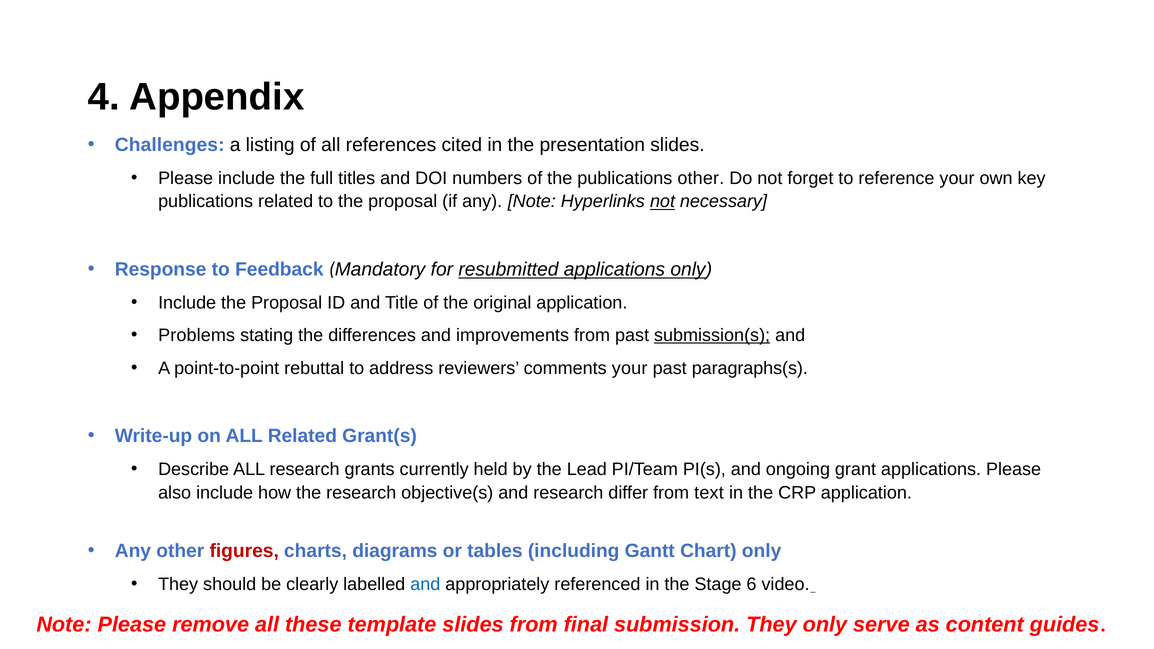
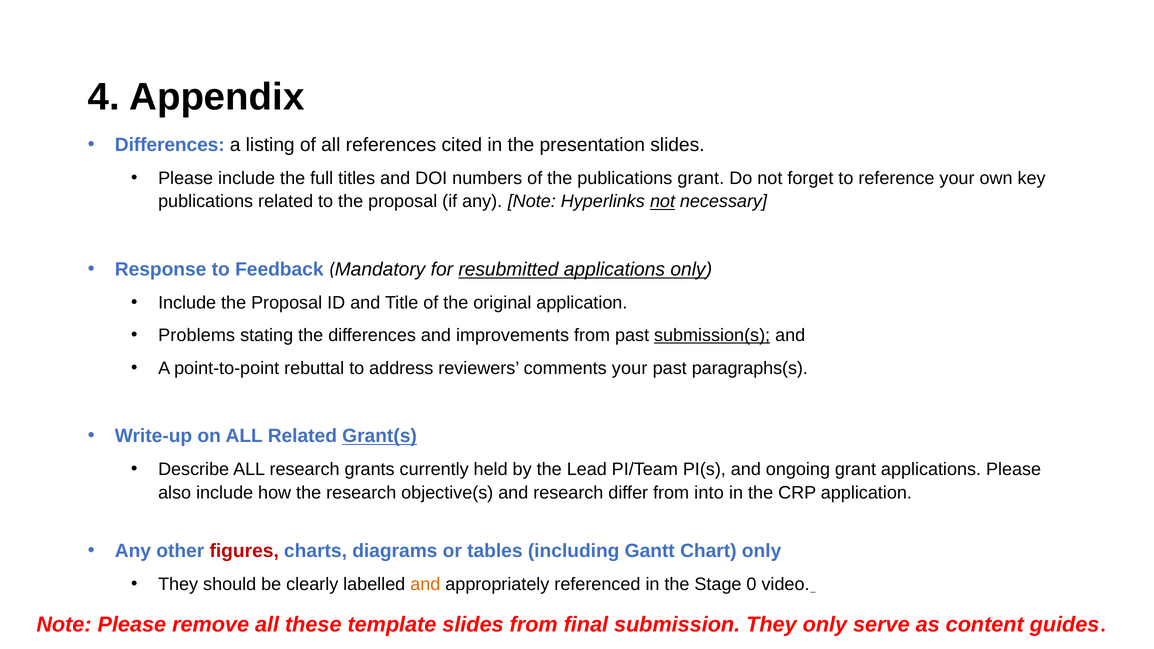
Challenges at (170, 145): Challenges -> Differences
publications other: other -> grant
Grant(s underline: none -> present
text: text -> into
and at (425, 584) colour: blue -> orange
6: 6 -> 0
